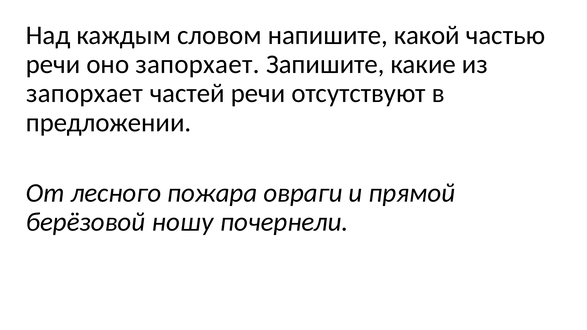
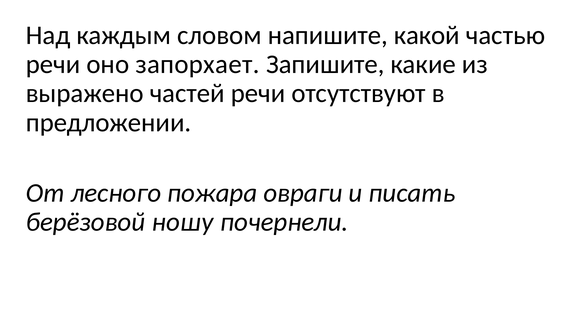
запорхает at (85, 93): запорхает -> выражено
прямой: прямой -> писать
